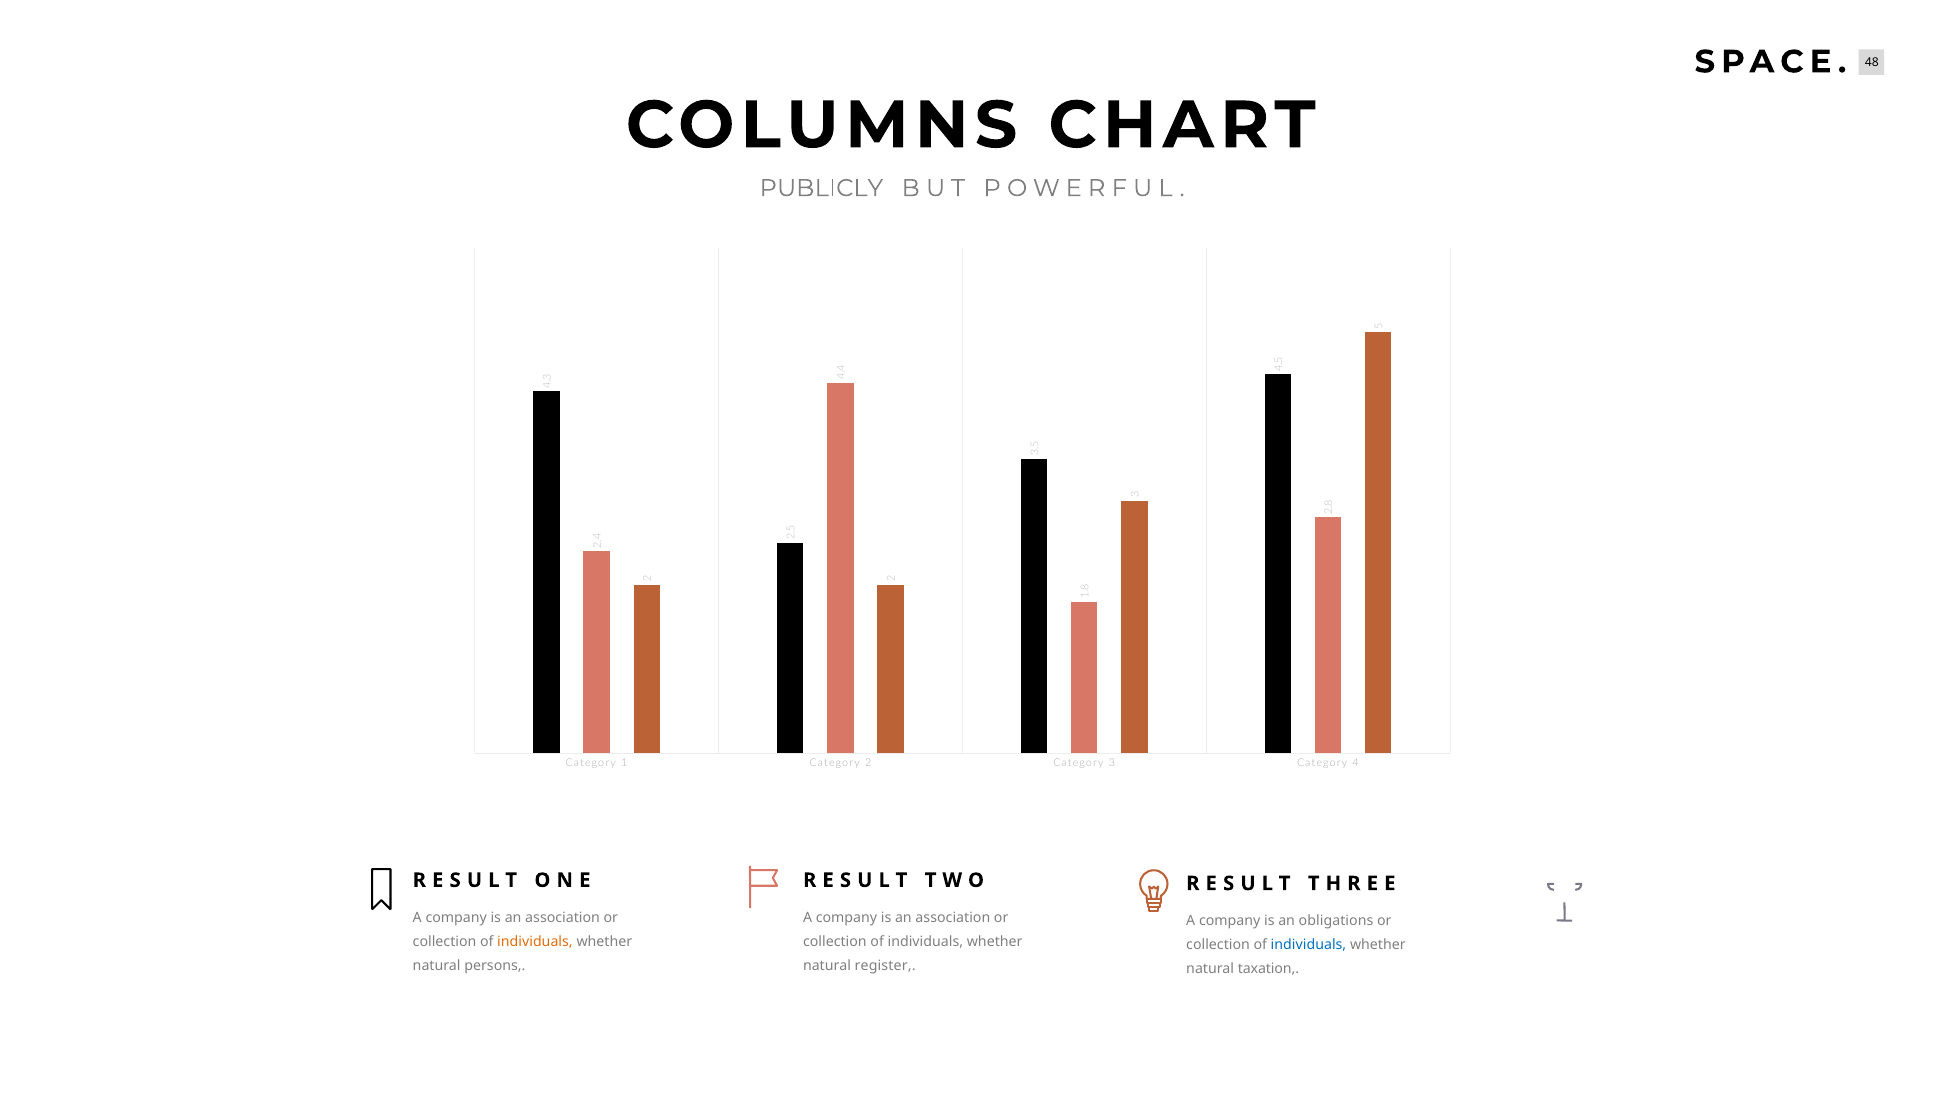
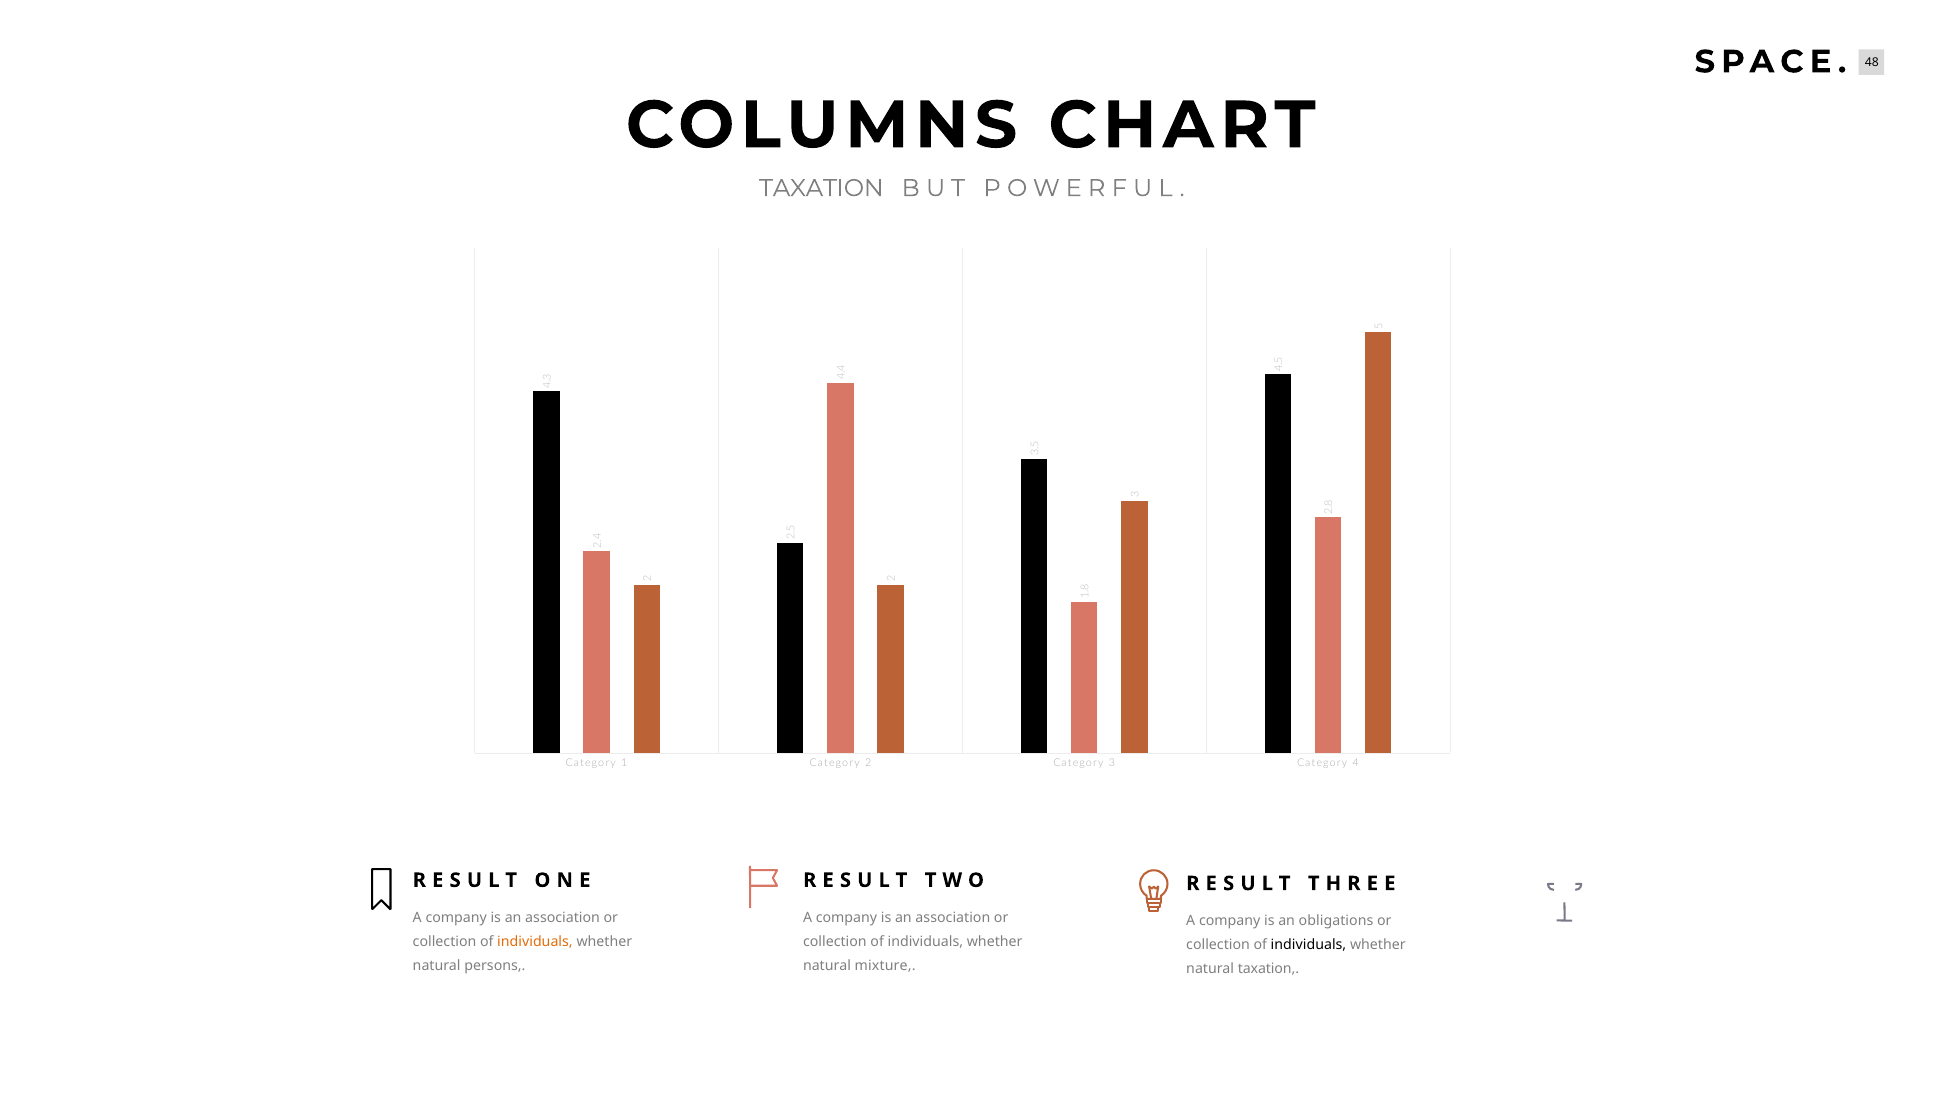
PUBLICLY at (821, 188): PUBLICLY -> TAXATION
individuals at (1309, 945) colour: blue -> black
register: register -> mixture
